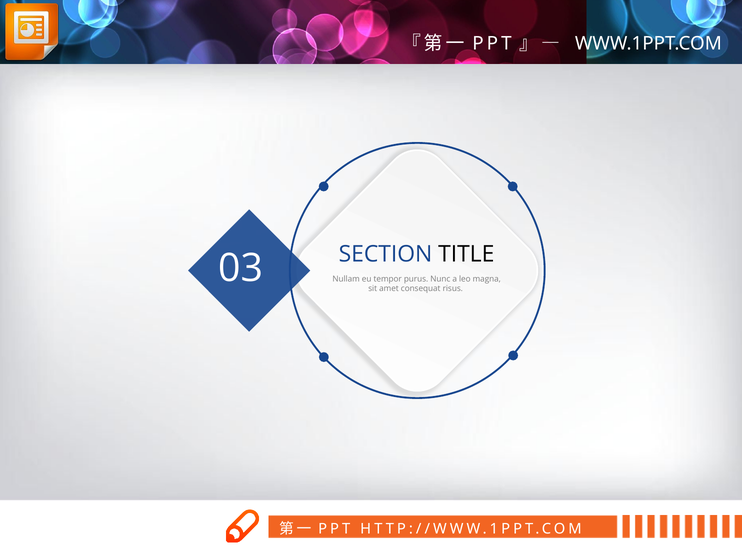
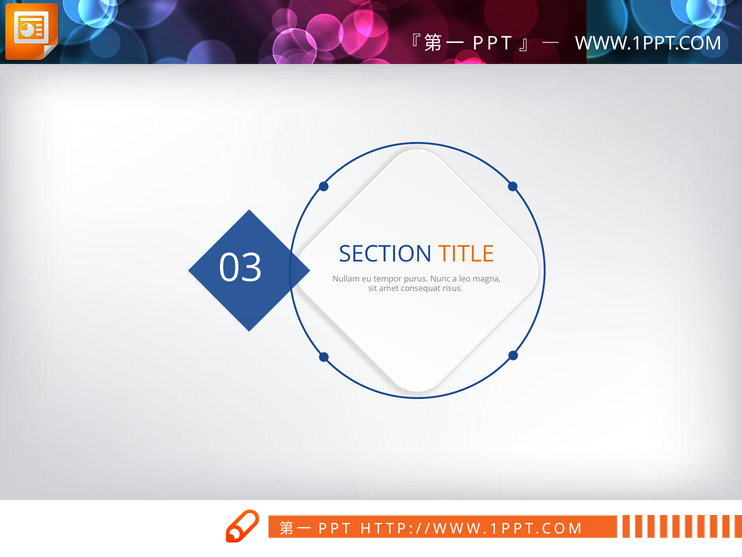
TITLE colour: black -> orange
